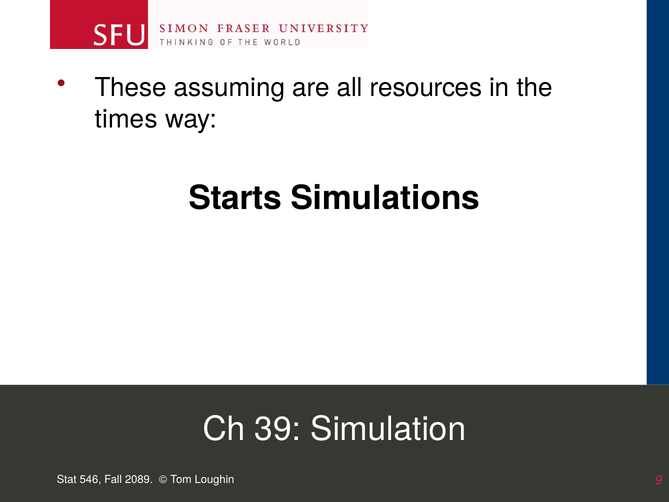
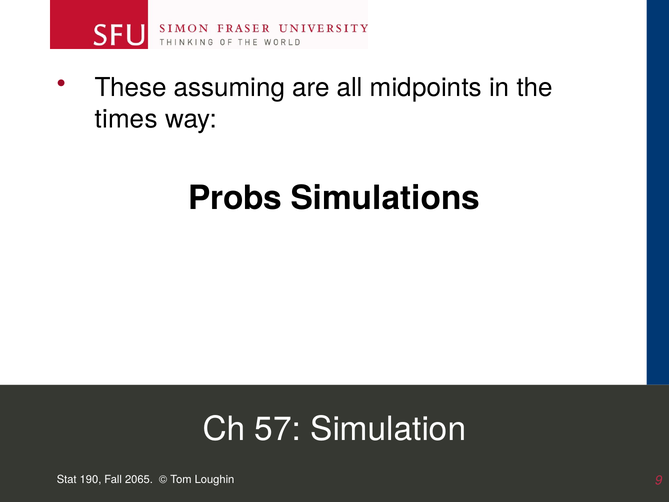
resources: resources -> midpoints
Starts: Starts -> Probs
39: 39 -> 57
546: 546 -> 190
2089: 2089 -> 2065
